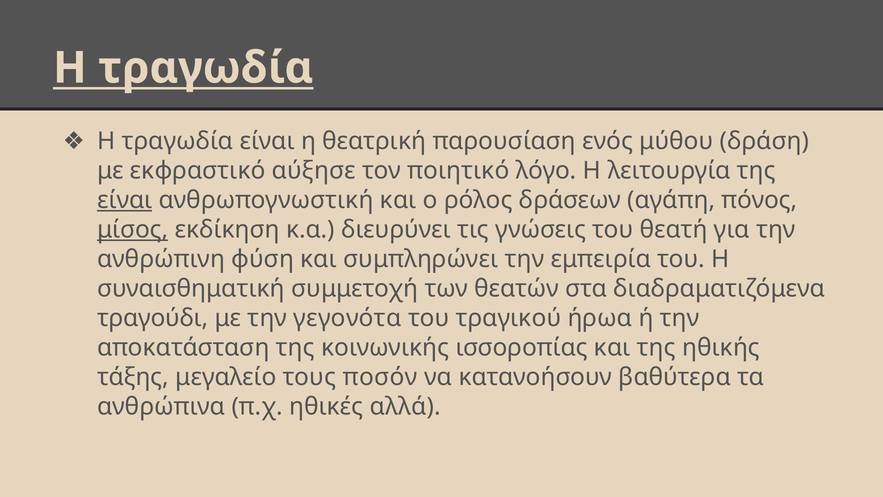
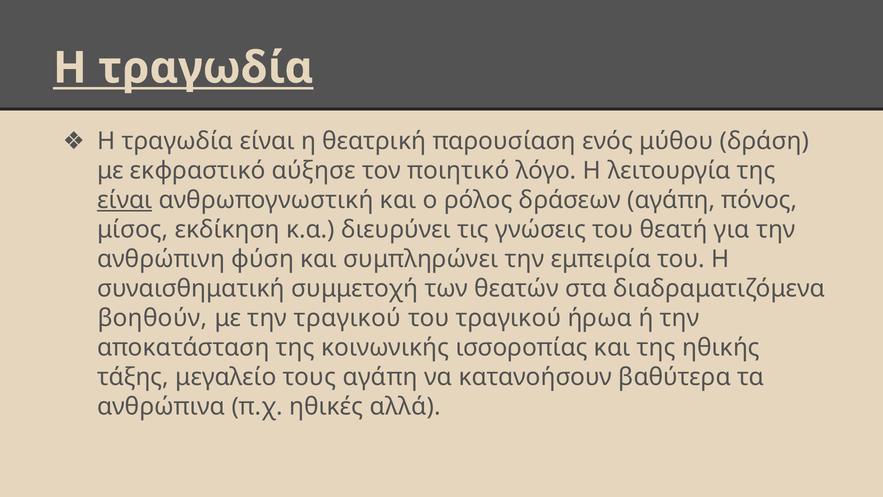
μίσος underline: present -> none
τραγούδι: τραγούδι -> βοηθούν
την γεγονότα: γεγονότα -> τραγικού
τους ποσόν: ποσόν -> αγάπη
